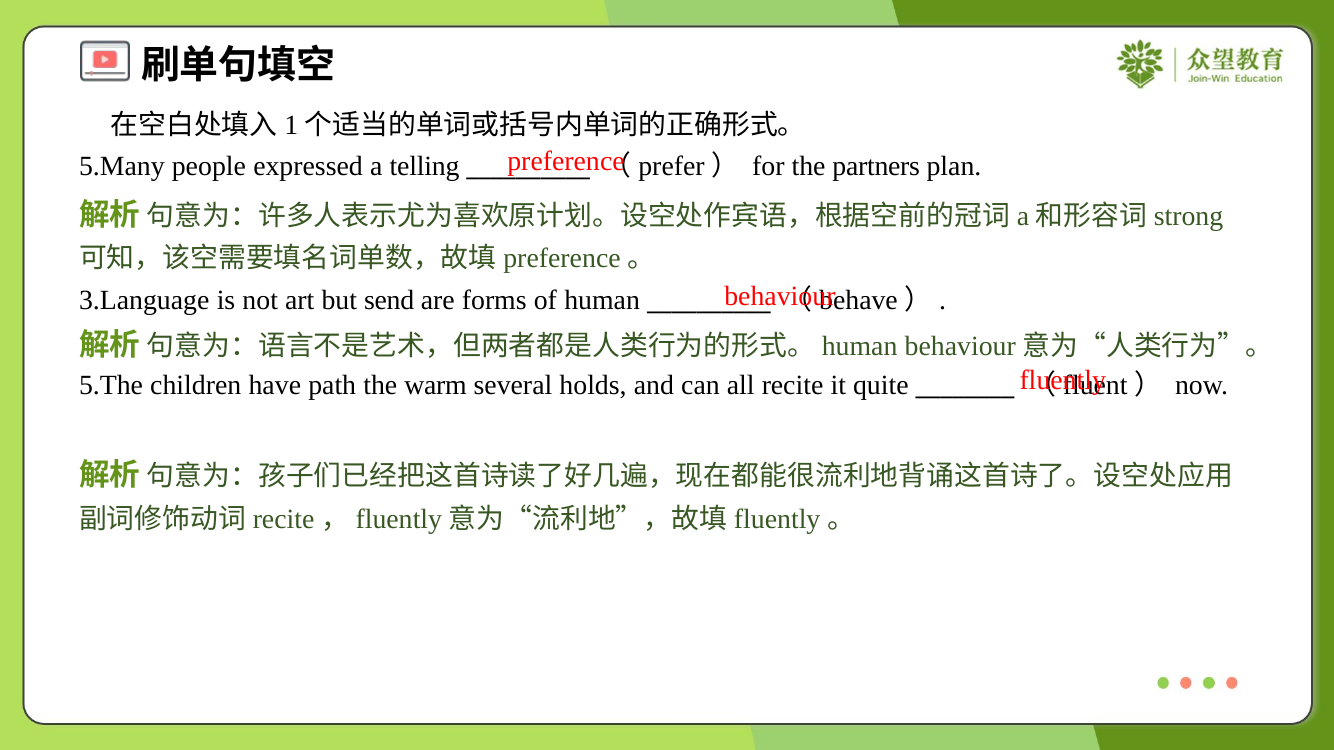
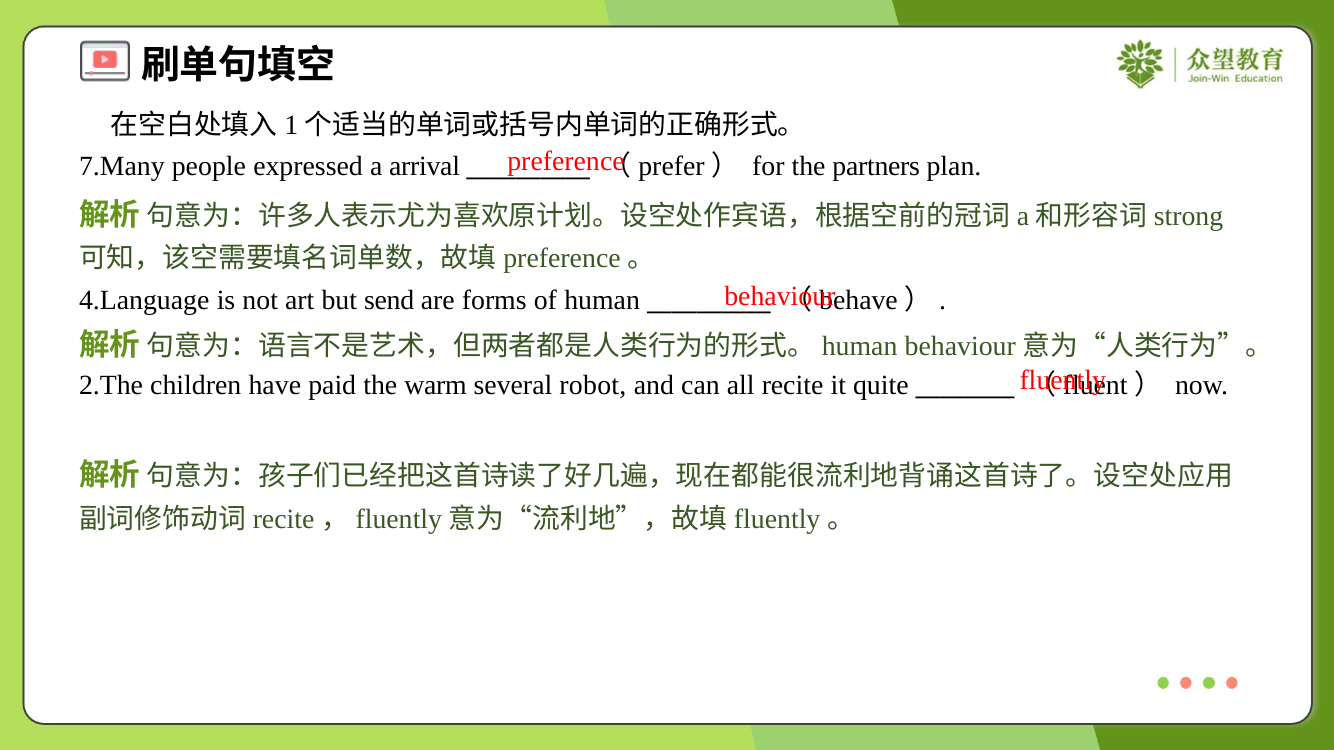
5.Many: 5.Many -> 7.Many
telling: telling -> arrival
3.Language: 3.Language -> 4.Language
5.The: 5.The -> 2.The
path: path -> paid
holds: holds -> robot
